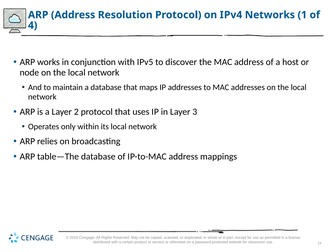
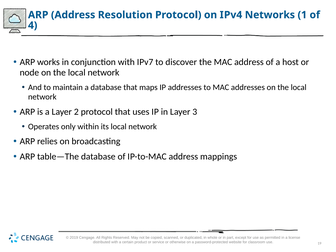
5: 5 -> 7
